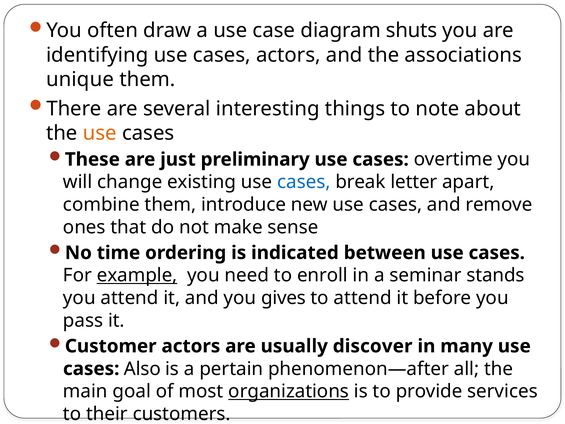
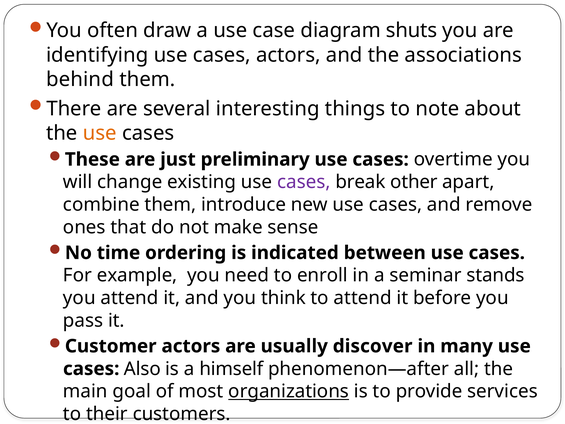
unique: unique -> behind
cases at (304, 182) colour: blue -> purple
letter: letter -> other
example underline: present -> none
gives: gives -> think
pertain: pertain -> himself
